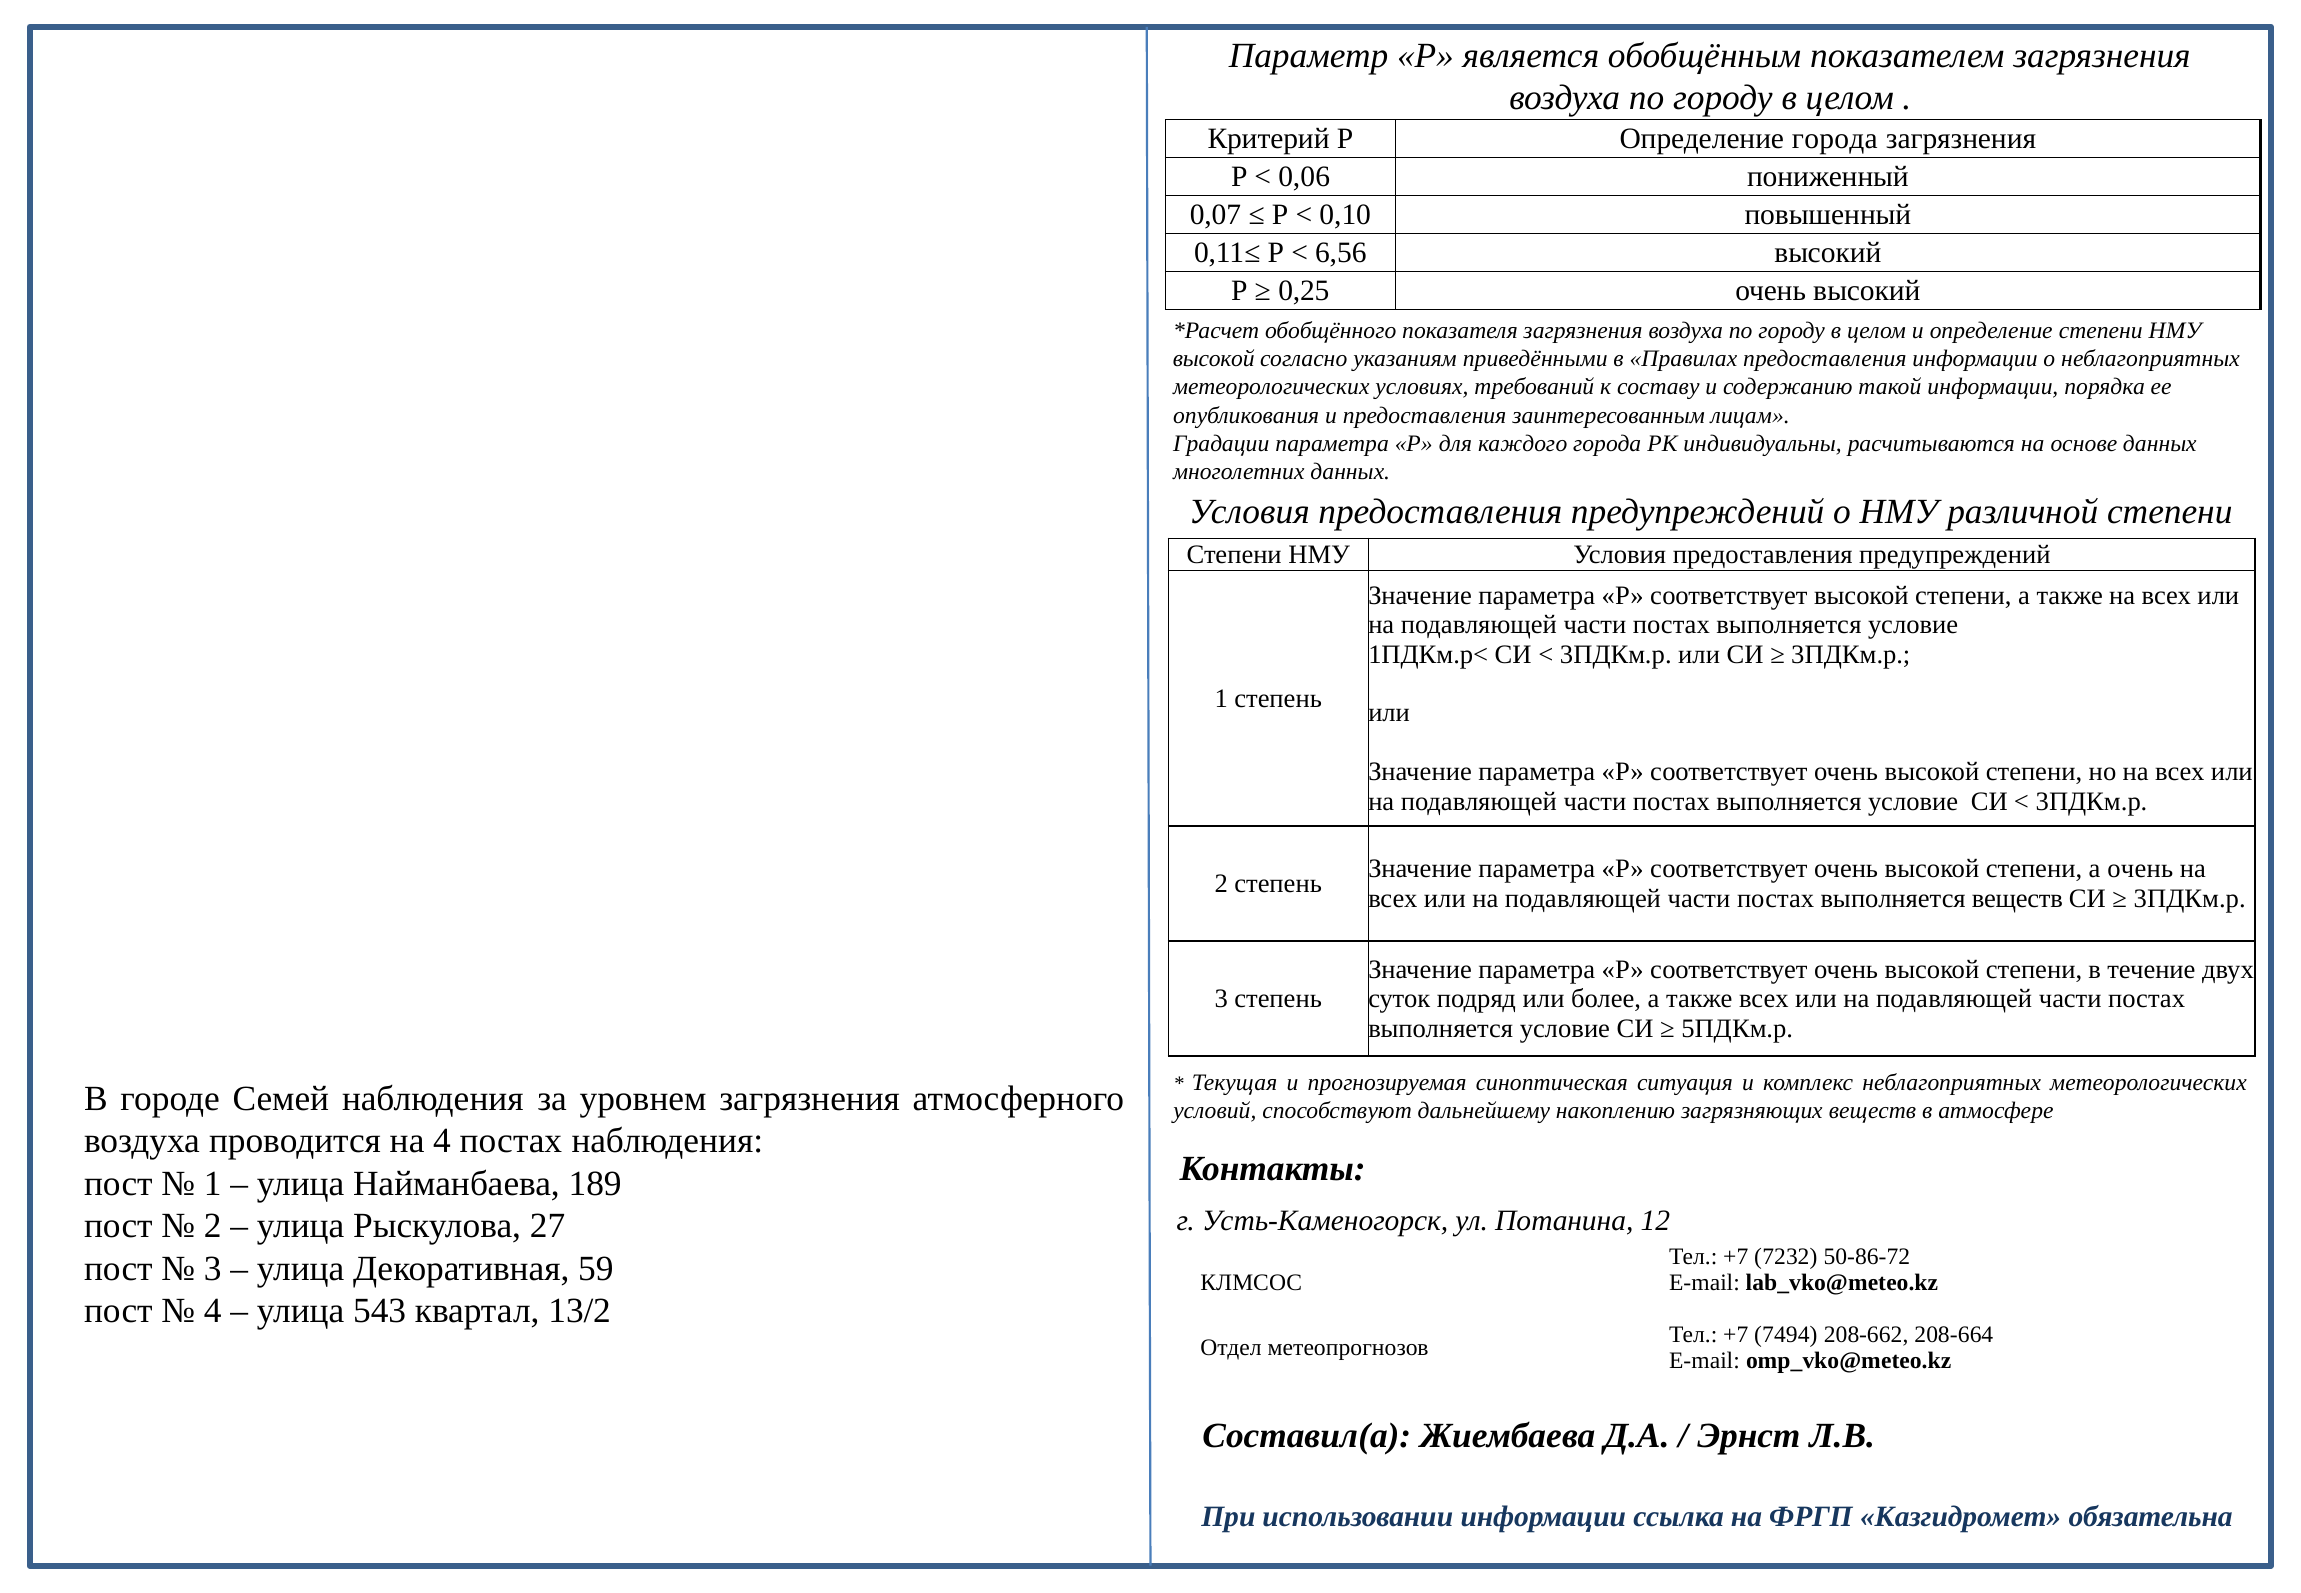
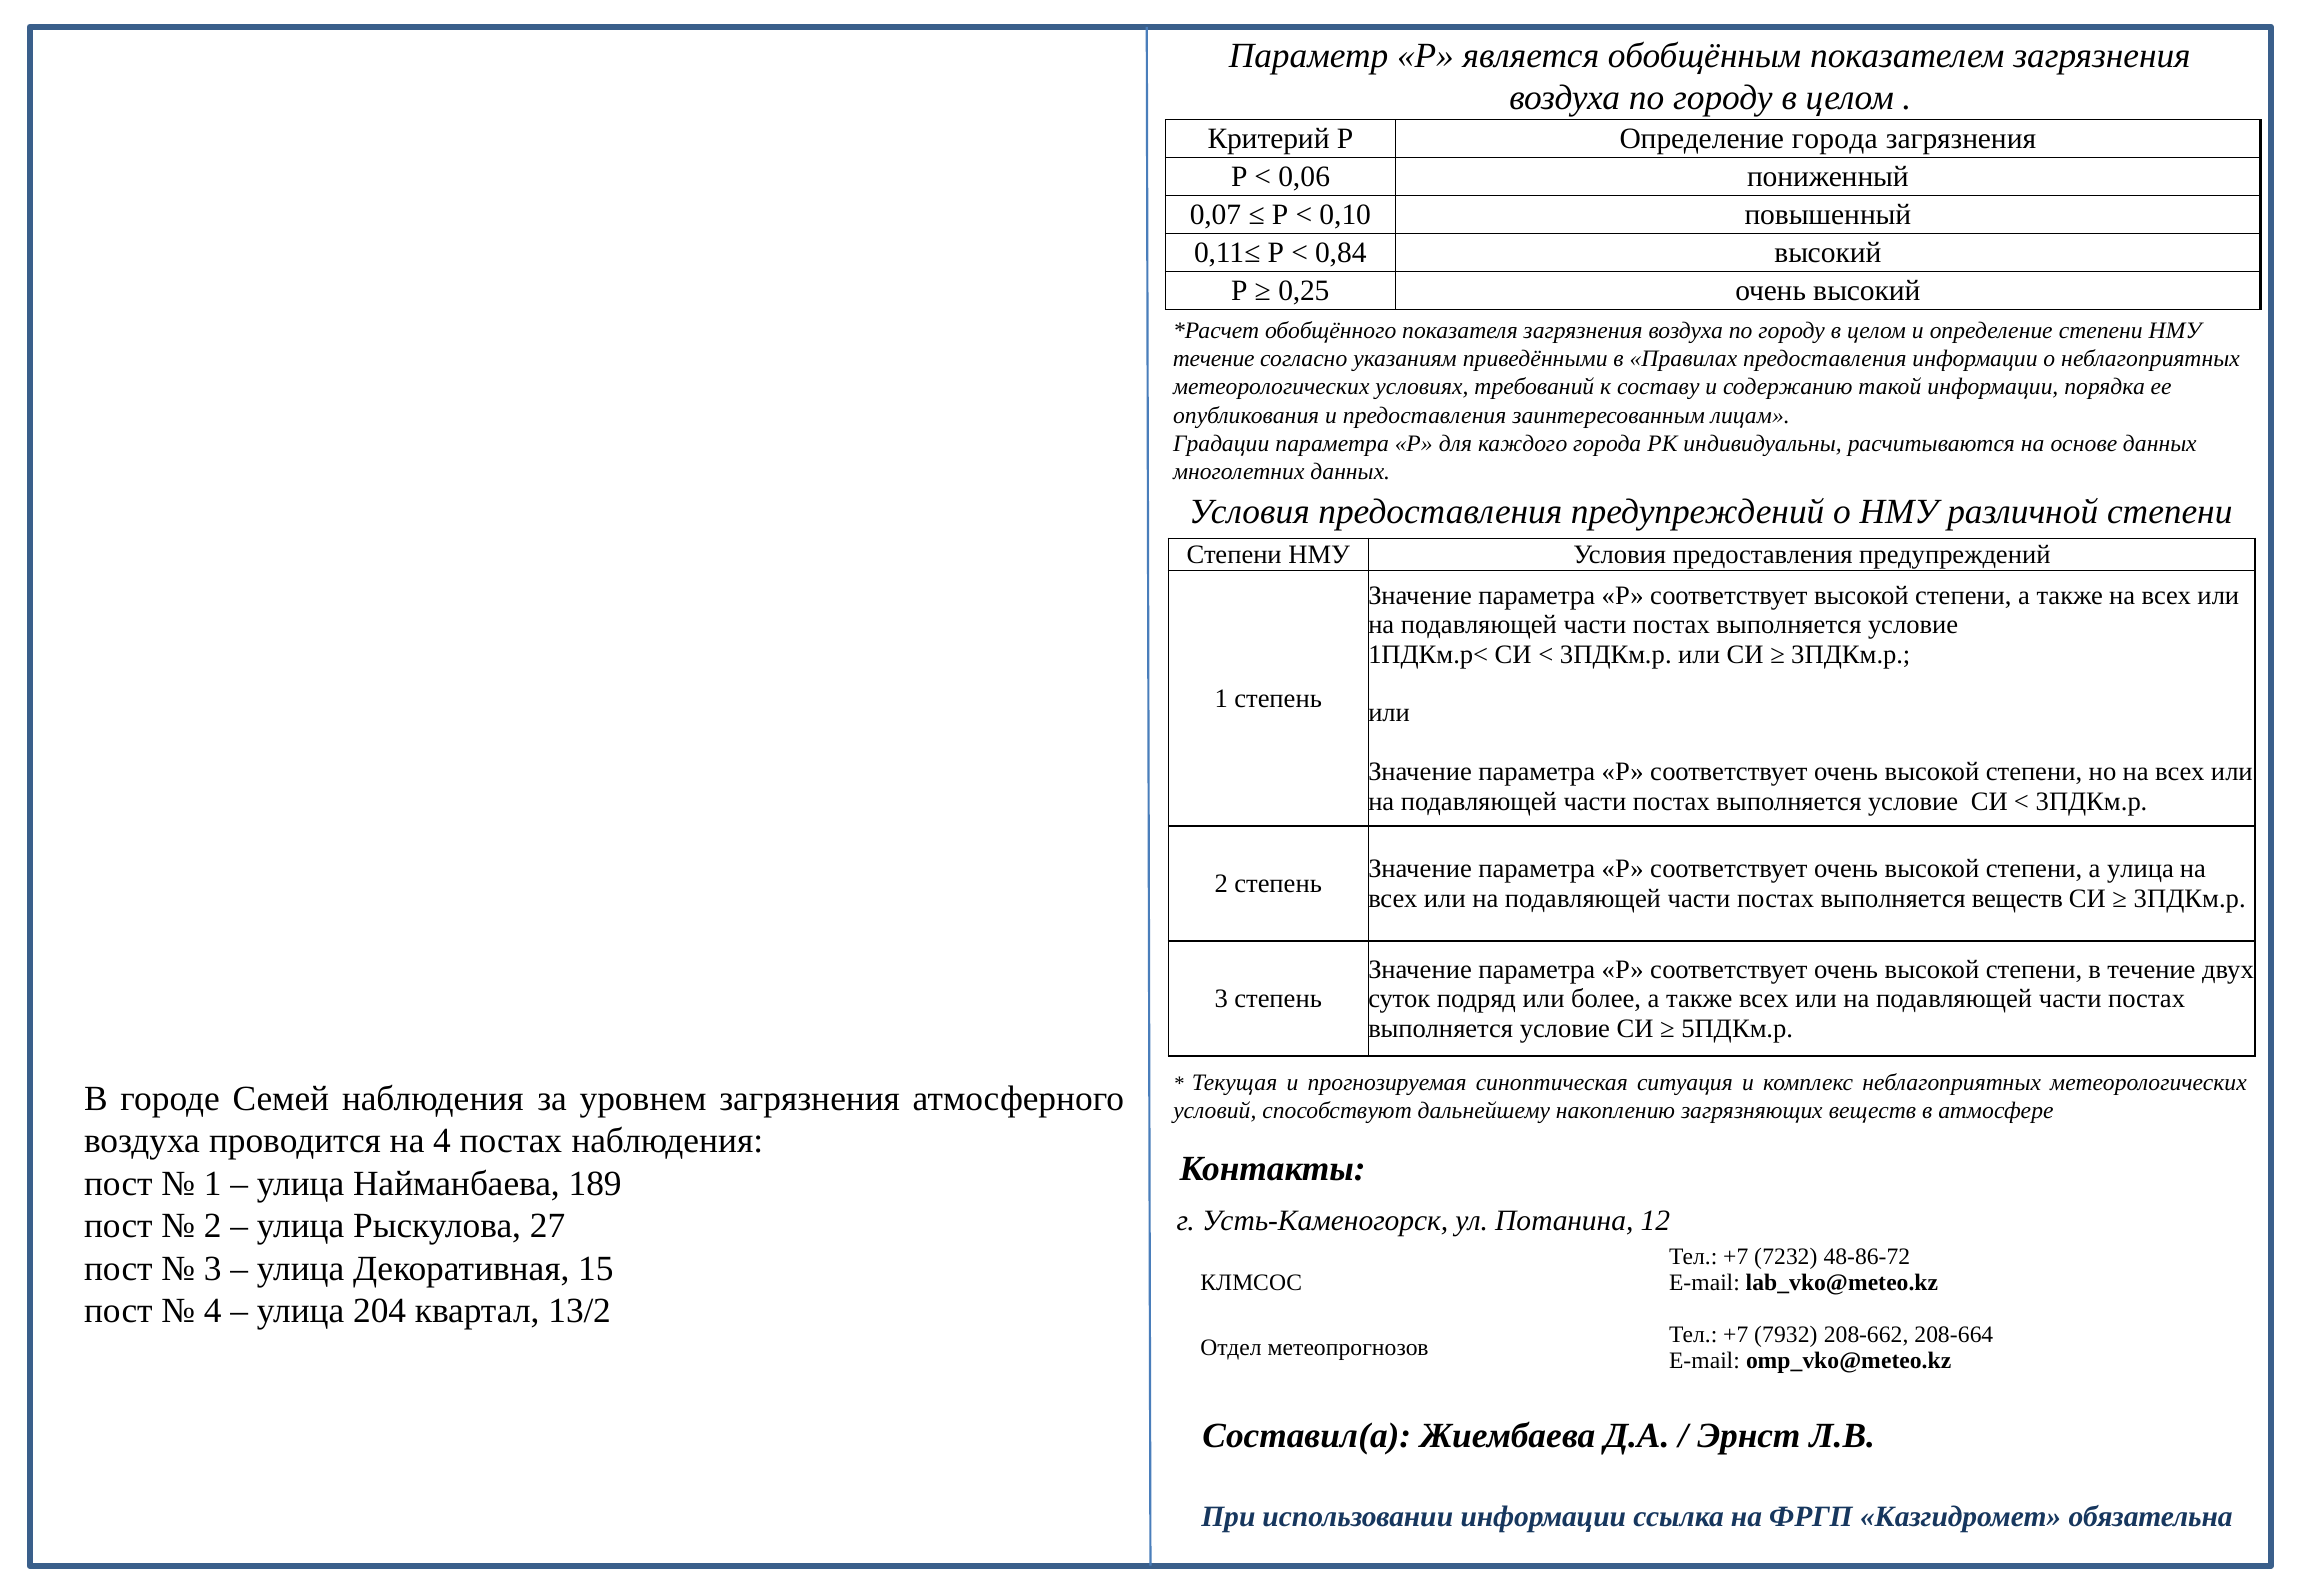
6,56: 6,56 -> 0,84
высокой at (1214, 359): высокой -> течение
а очень: очень -> улица
50-86-72: 50-86-72 -> 48-86-72
59: 59 -> 15
543: 543 -> 204
7494: 7494 -> 7932
